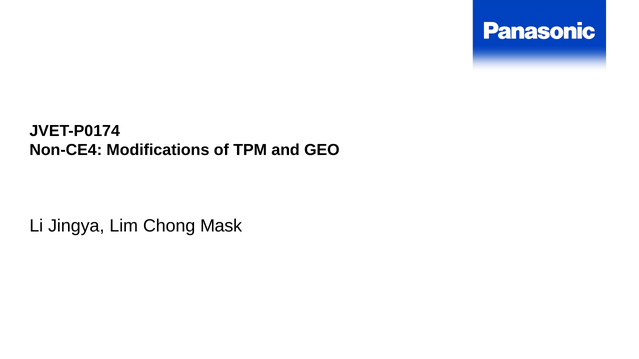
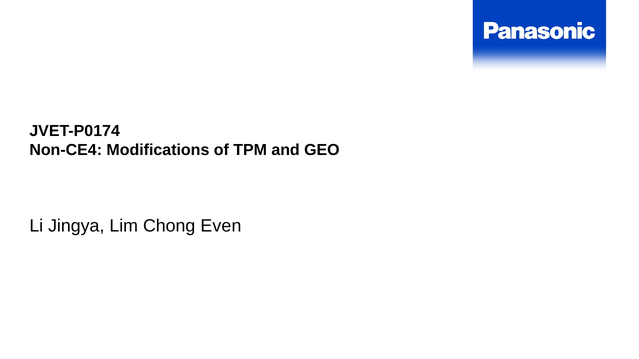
Mask: Mask -> Even
